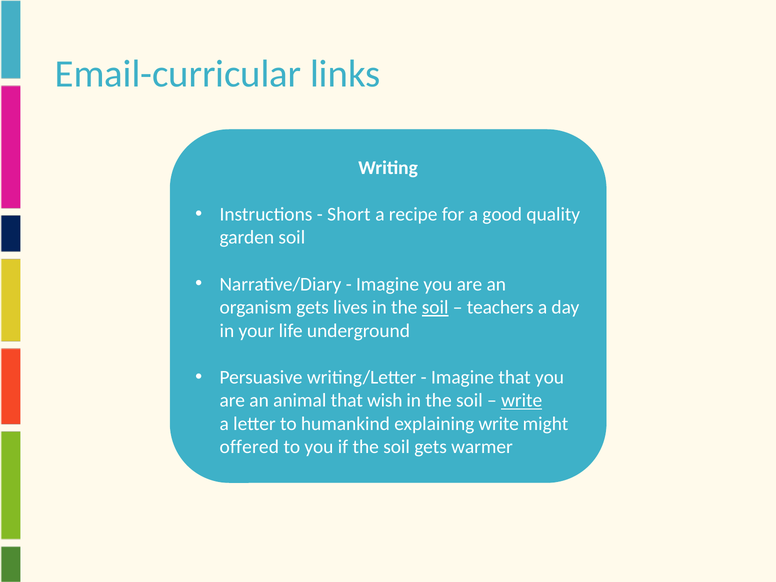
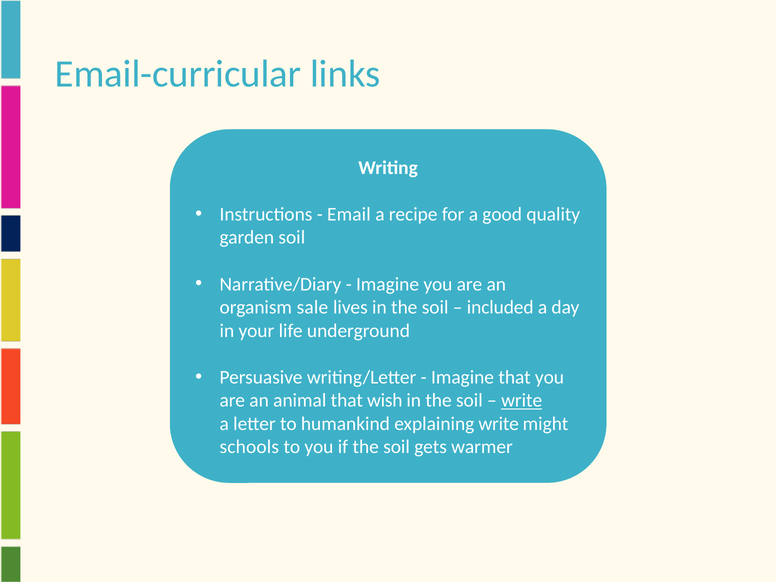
Short: Short -> Email
organism gets: gets -> sale
soil at (435, 307) underline: present -> none
teachers: teachers -> included
offered: offered -> schools
